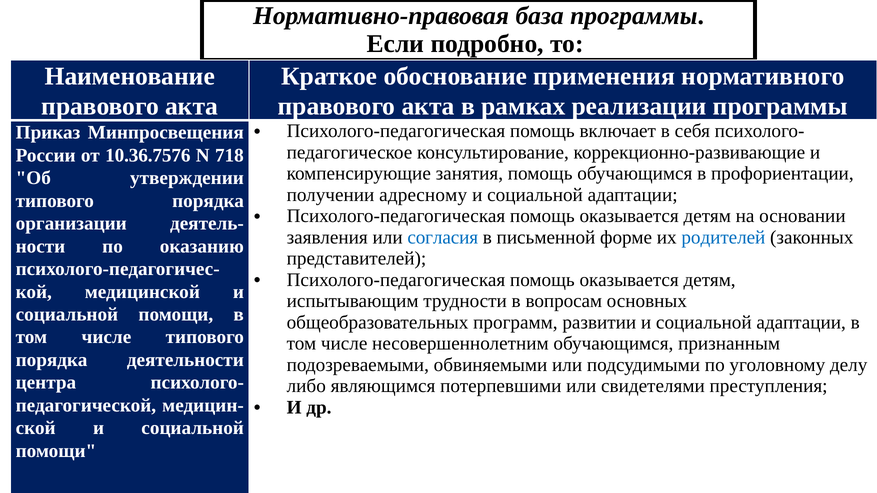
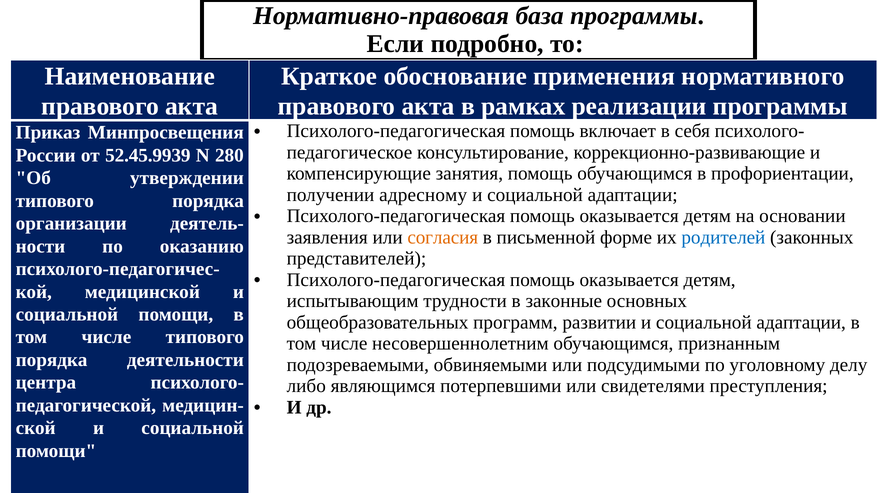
10.36.7576: 10.36.7576 -> 52.45.9939
718: 718 -> 280
согласия colour: blue -> orange
вопросам: вопросам -> законные
